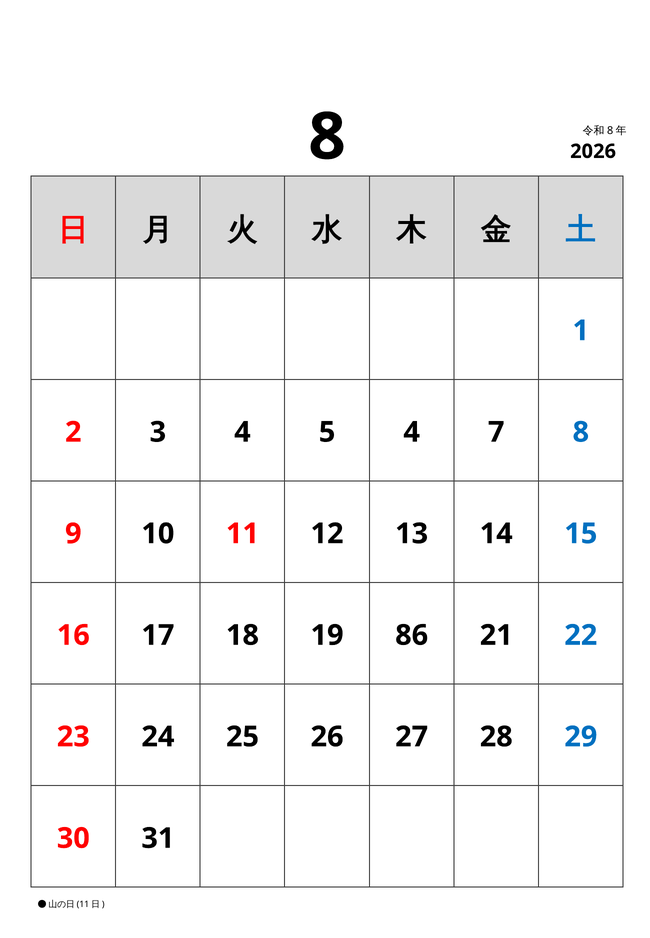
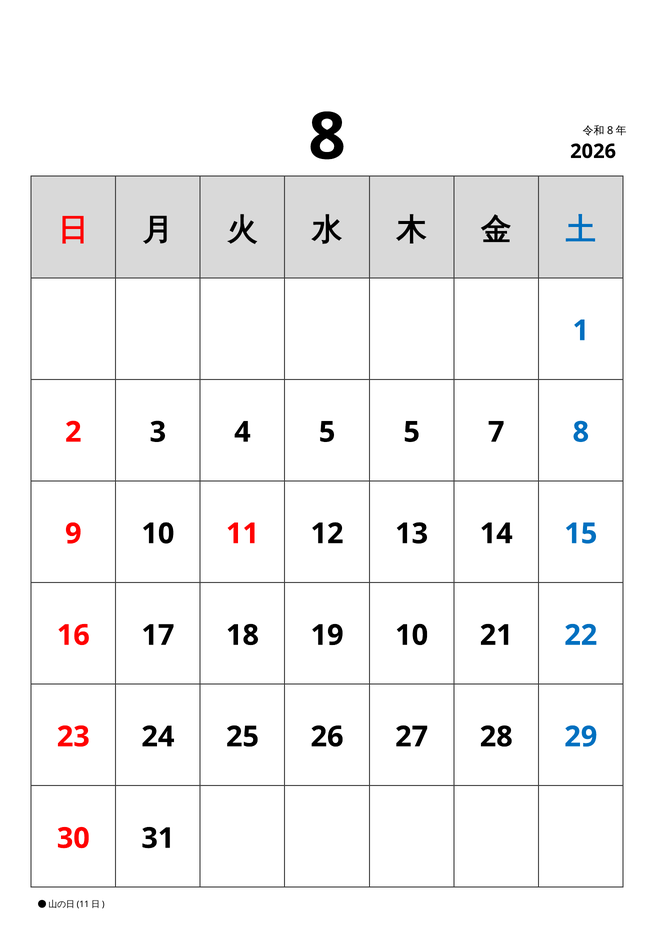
5 4: 4 -> 5
19 86: 86 -> 10
